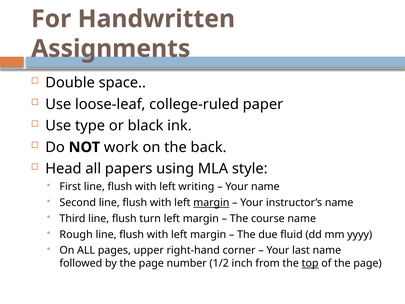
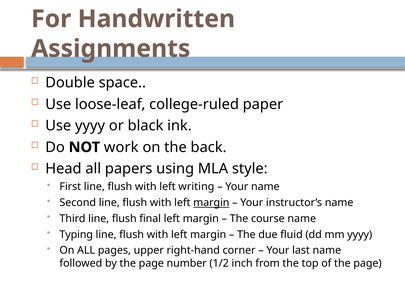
Use type: type -> yyyy
turn: turn -> final
Rough: Rough -> Typing
top underline: present -> none
